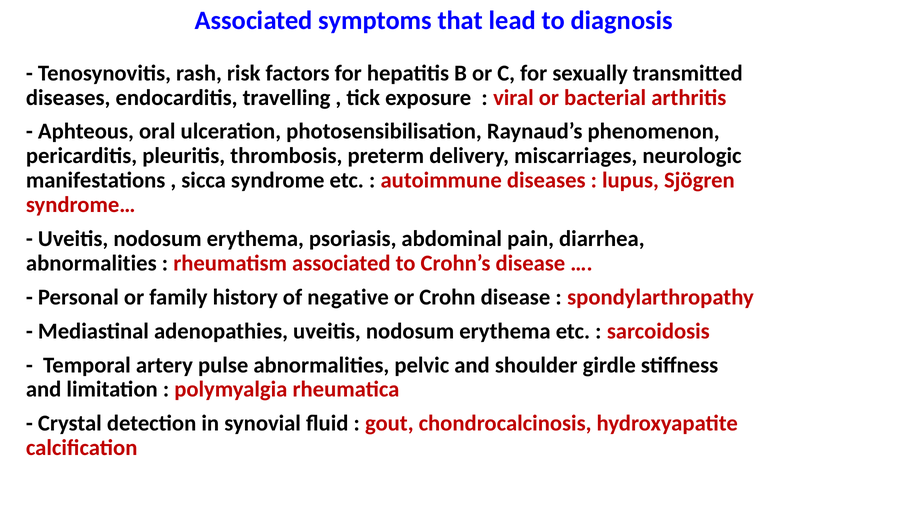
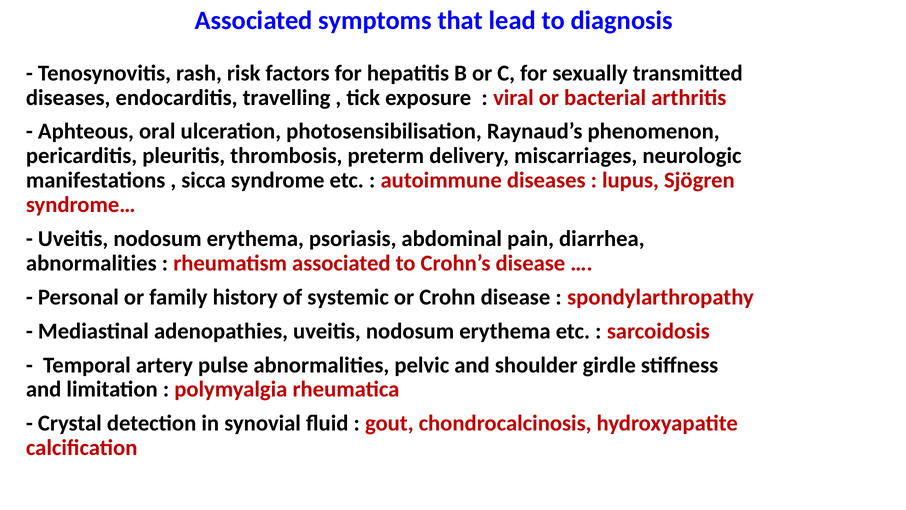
negative: negative -> systemic
